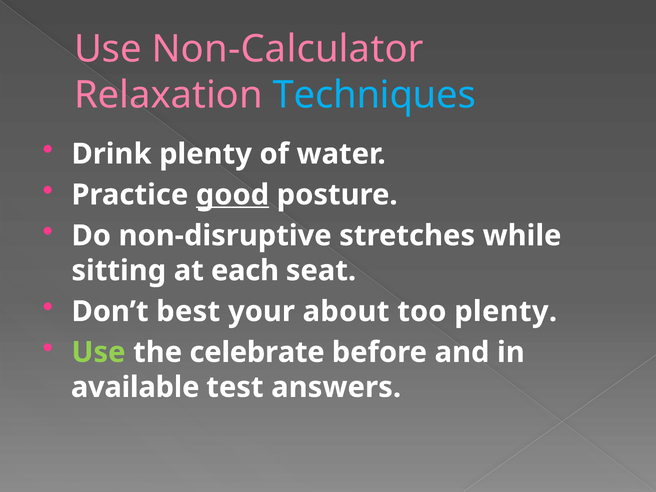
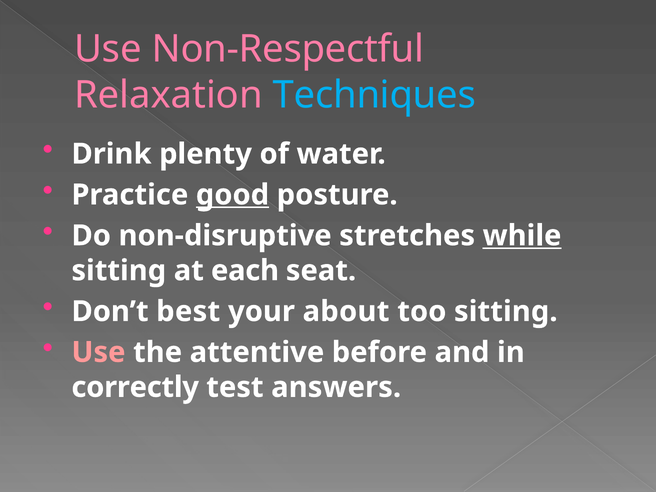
Non-Calculator: Non-Calculator -> Non-Respectful
while underline: none -> present
too plenty: plenty -> sitting
Use at (98, 352) colour: light green -> pink
celebrate: celebrate -> attentive
available: available -> correctly
